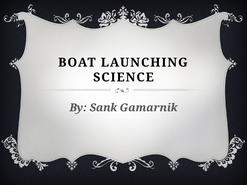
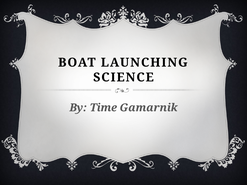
Sank: Sank -> Time
